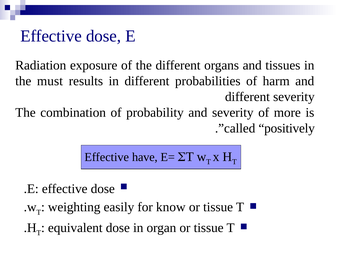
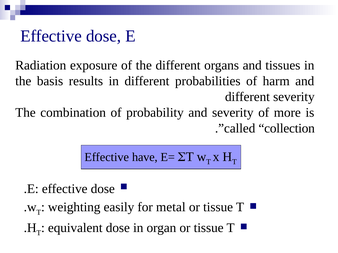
must: must -> basis
positively: positively -> collection
know: know -> metal
